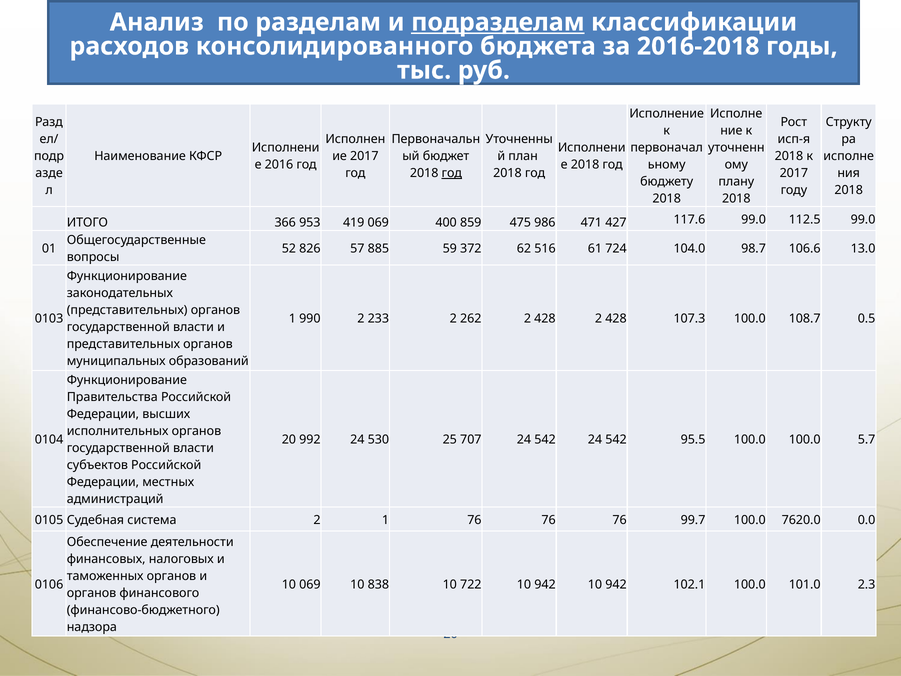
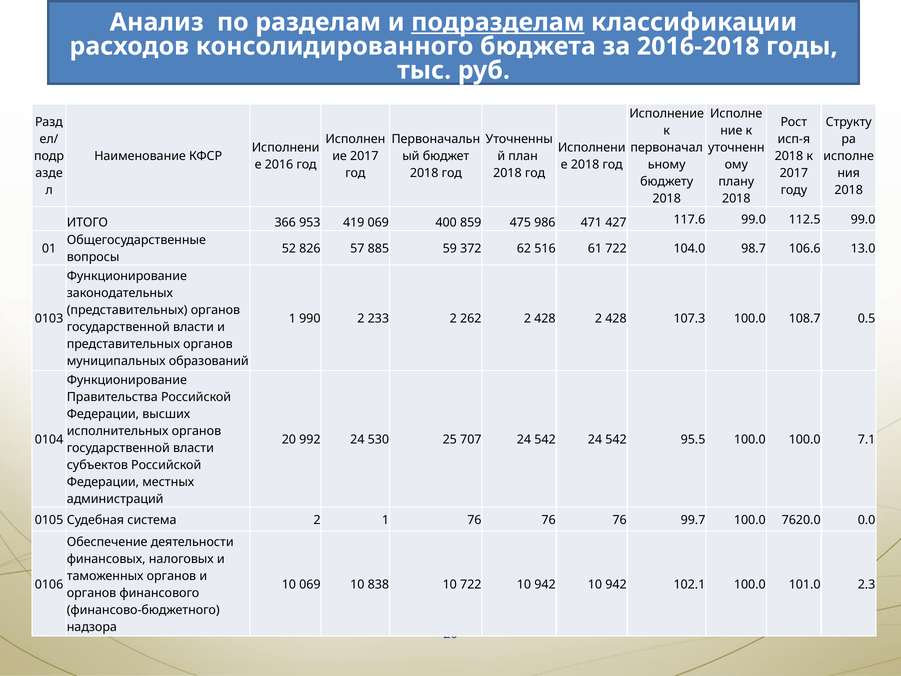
год at (452, 173) underline: present -> none
61 724: 724 -> 722
5.7: 5.7 -> 7.1
